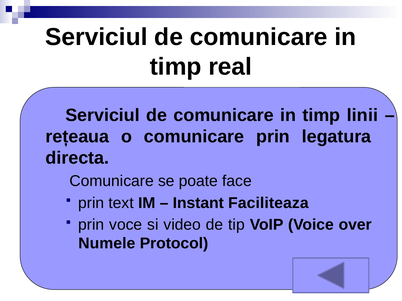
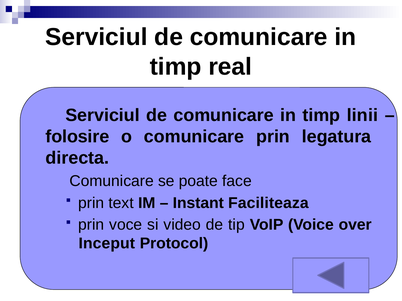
rețeaua: rețeaua -> folosire
Numele: Numele -> Inceput
